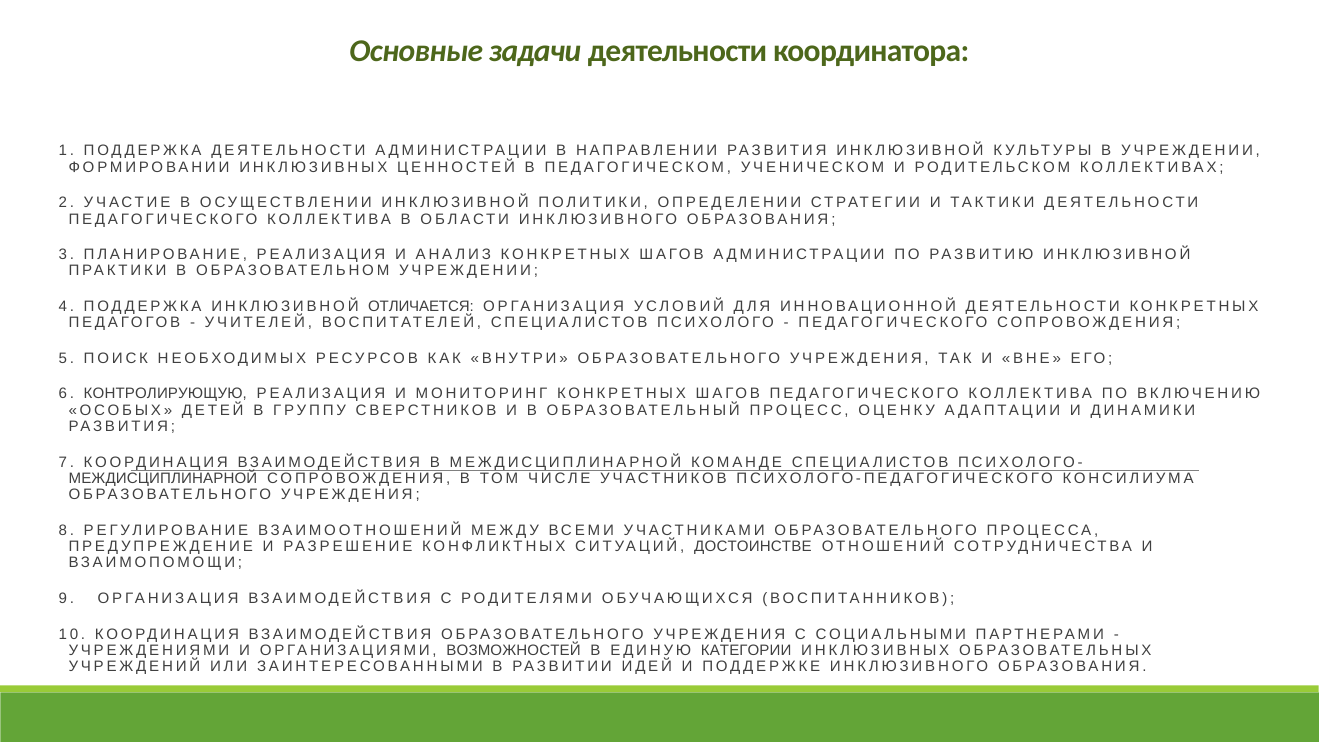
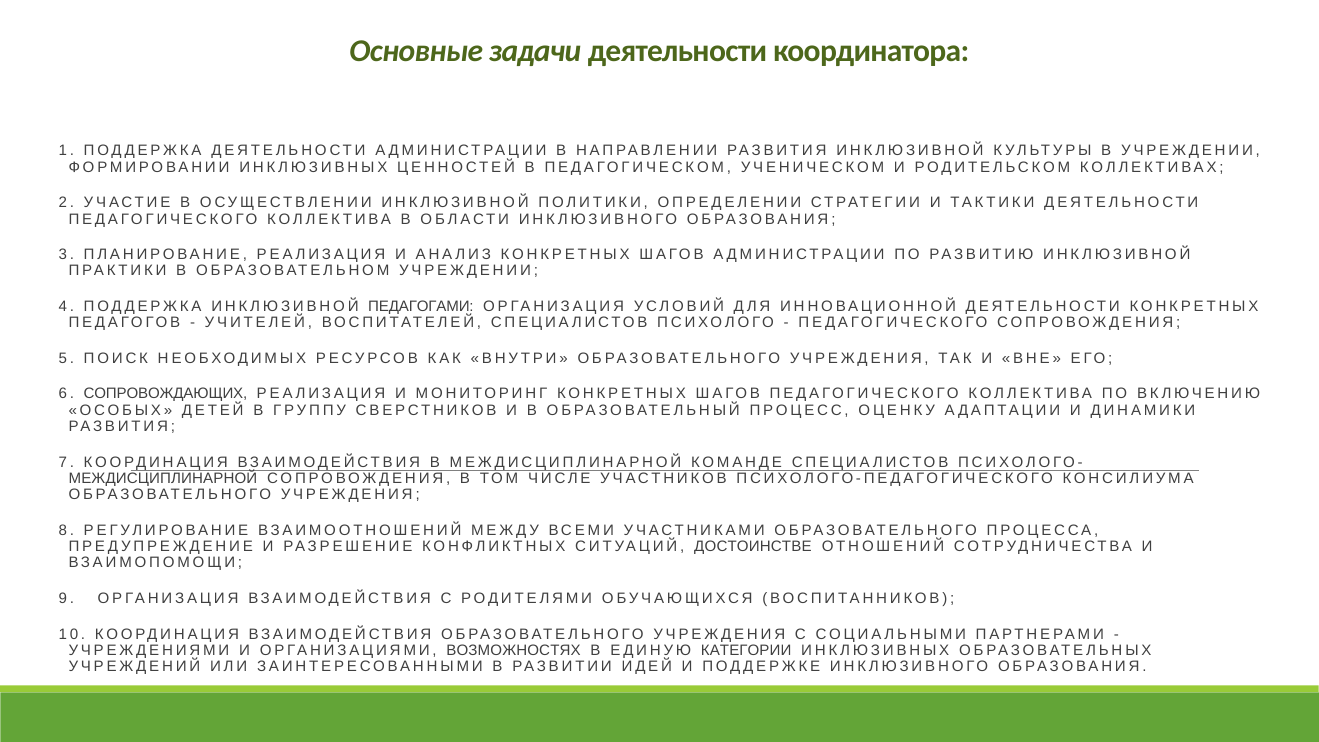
ОТЛИЧАЕТСЯ: ОТЛИЧАЕТСЯ -> ПЕДАГОГАМИ
КОНТРОЛИРУЮЩУЮ: КОНТРОЛИРУЮЩУЮ -> СОПРОВОЖДАЮЩИХ
ВОЗМОЖНОСТЕЙ: ВОЗМОЖНОСТЕЙ -> ВОЗМОЖНОСТЯХ
